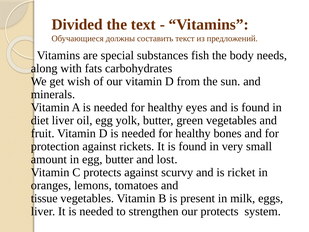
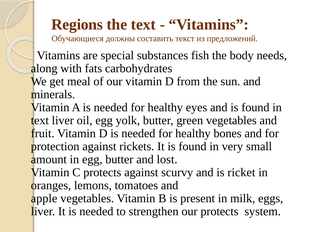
Divided: Divided -> Regions
wish: wish -> meal
diet at (40, 120): diet -> text
tissue: tissue -> apple
